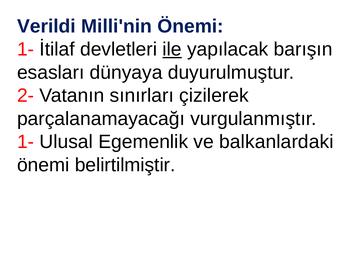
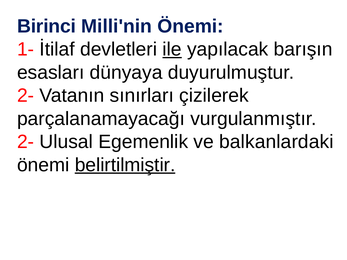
Verildi: Verildi -> Birinci
1- at (26, 142): 1- -> 2-
belirtilmiştir underline: none -> present
